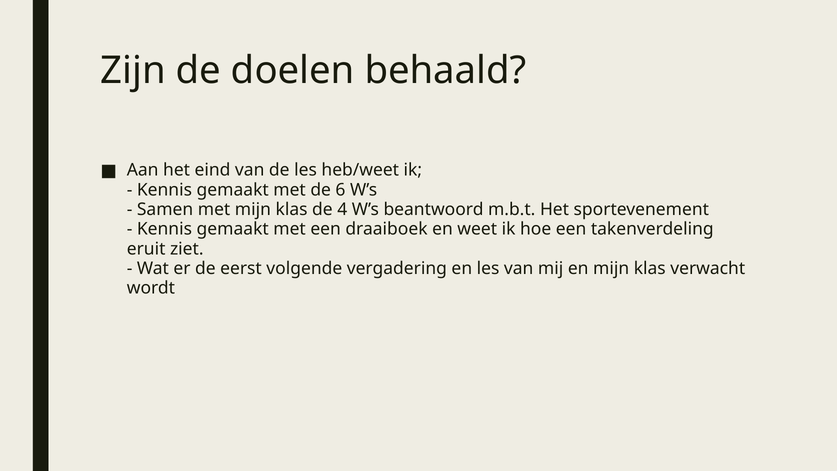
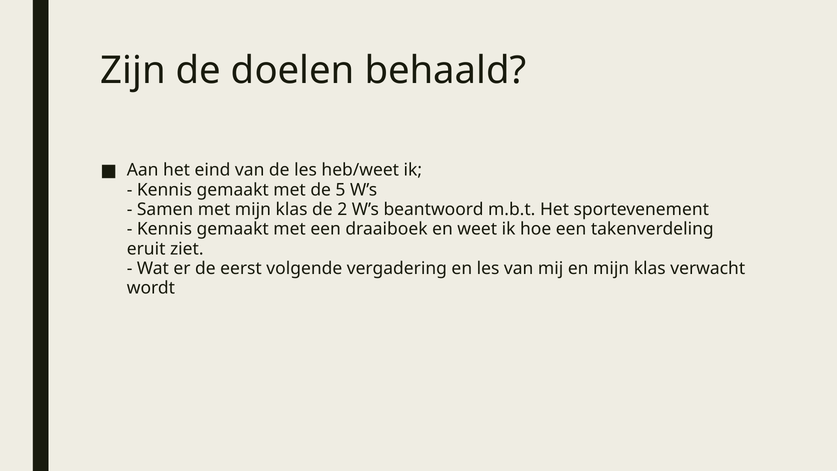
6: 6 -> 5
4: 4 -> 2
